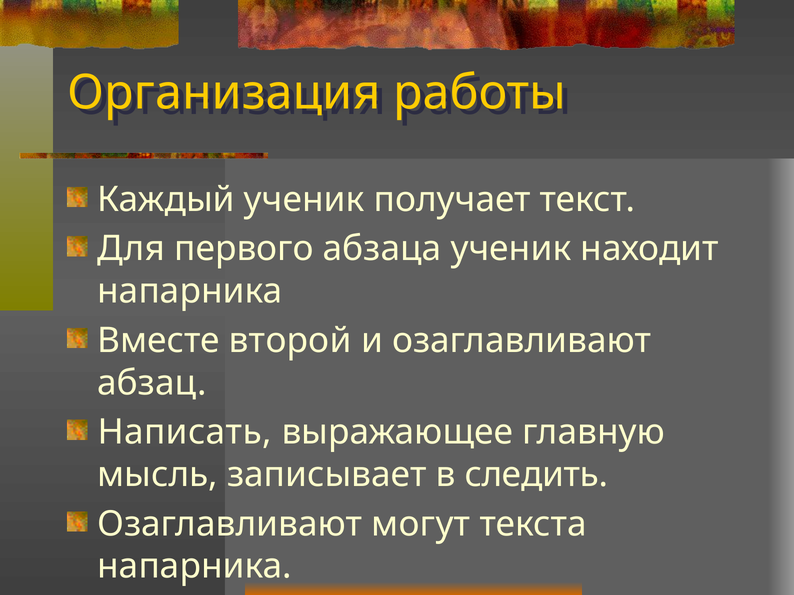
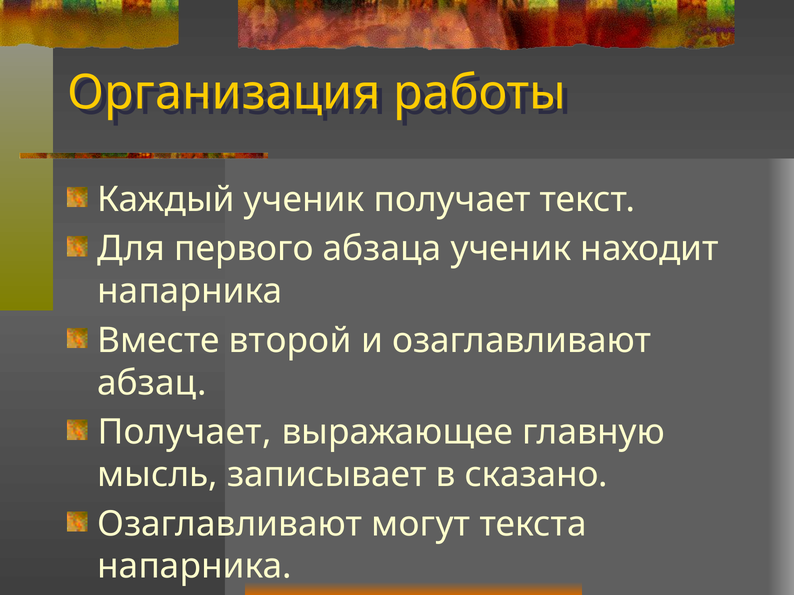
Написать at (185, 433): Написать -> Получает
следить: следить -> сказано
